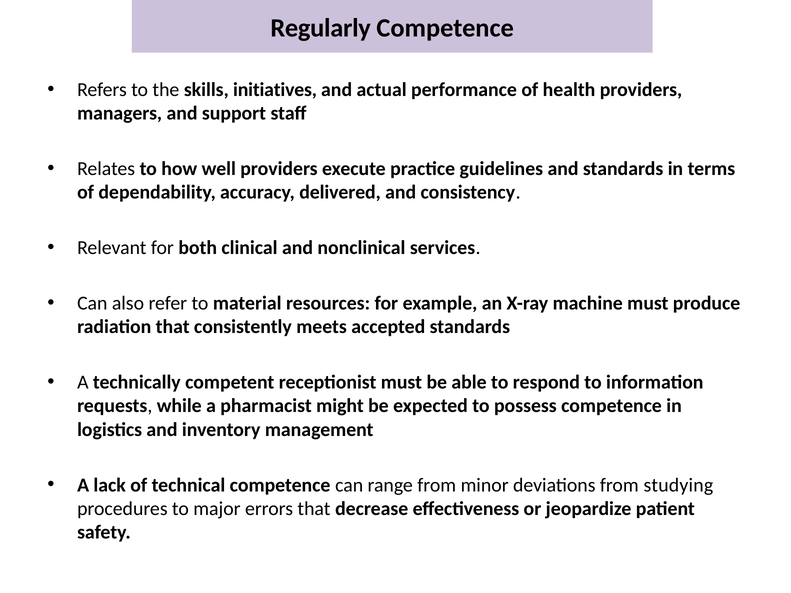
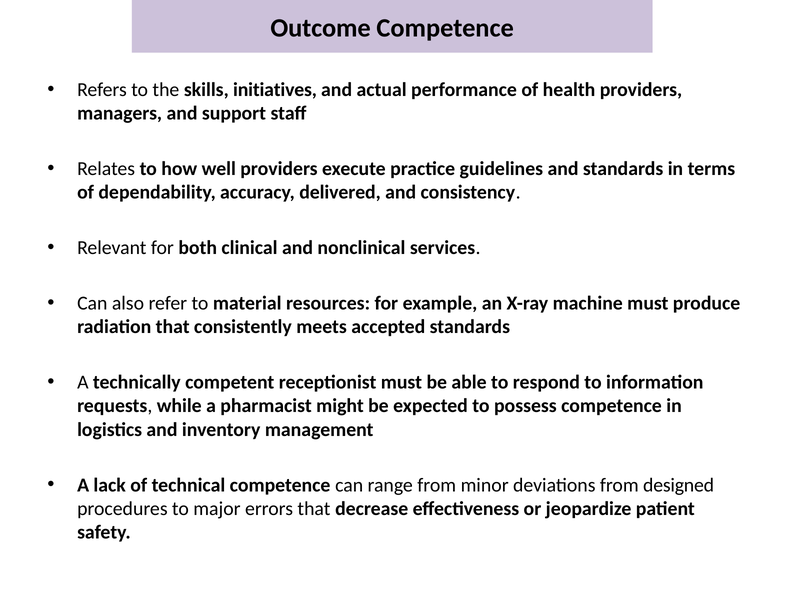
Regularly: Regularly -> Outcome
studying: studying -> designed
